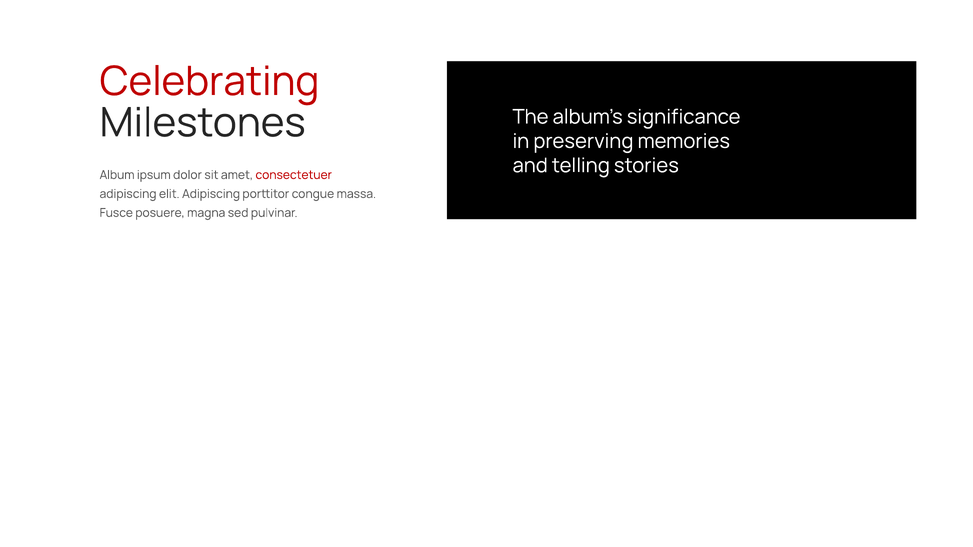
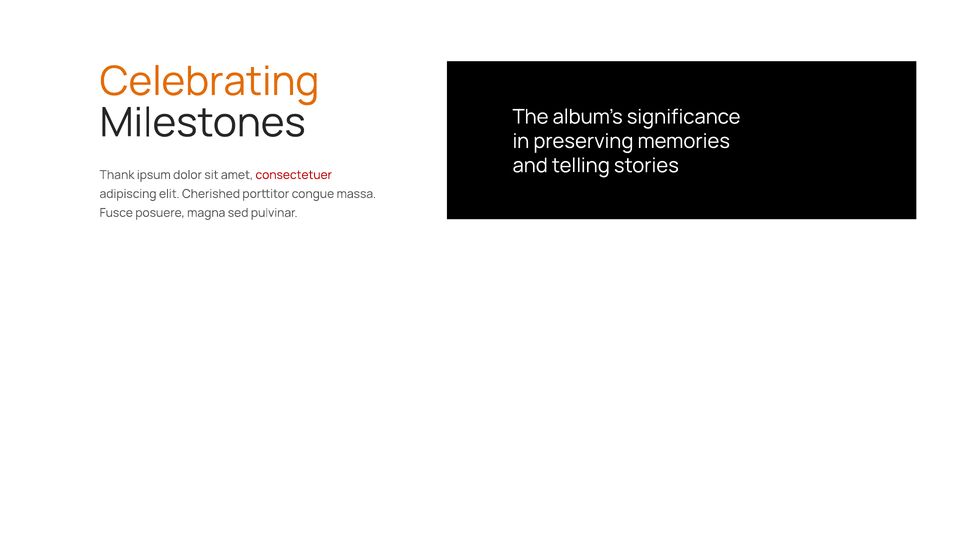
Celebrating colour: red -> orange
Album: Album -> Thank
elit Adipiscing: Adipiscing -> Cherished
